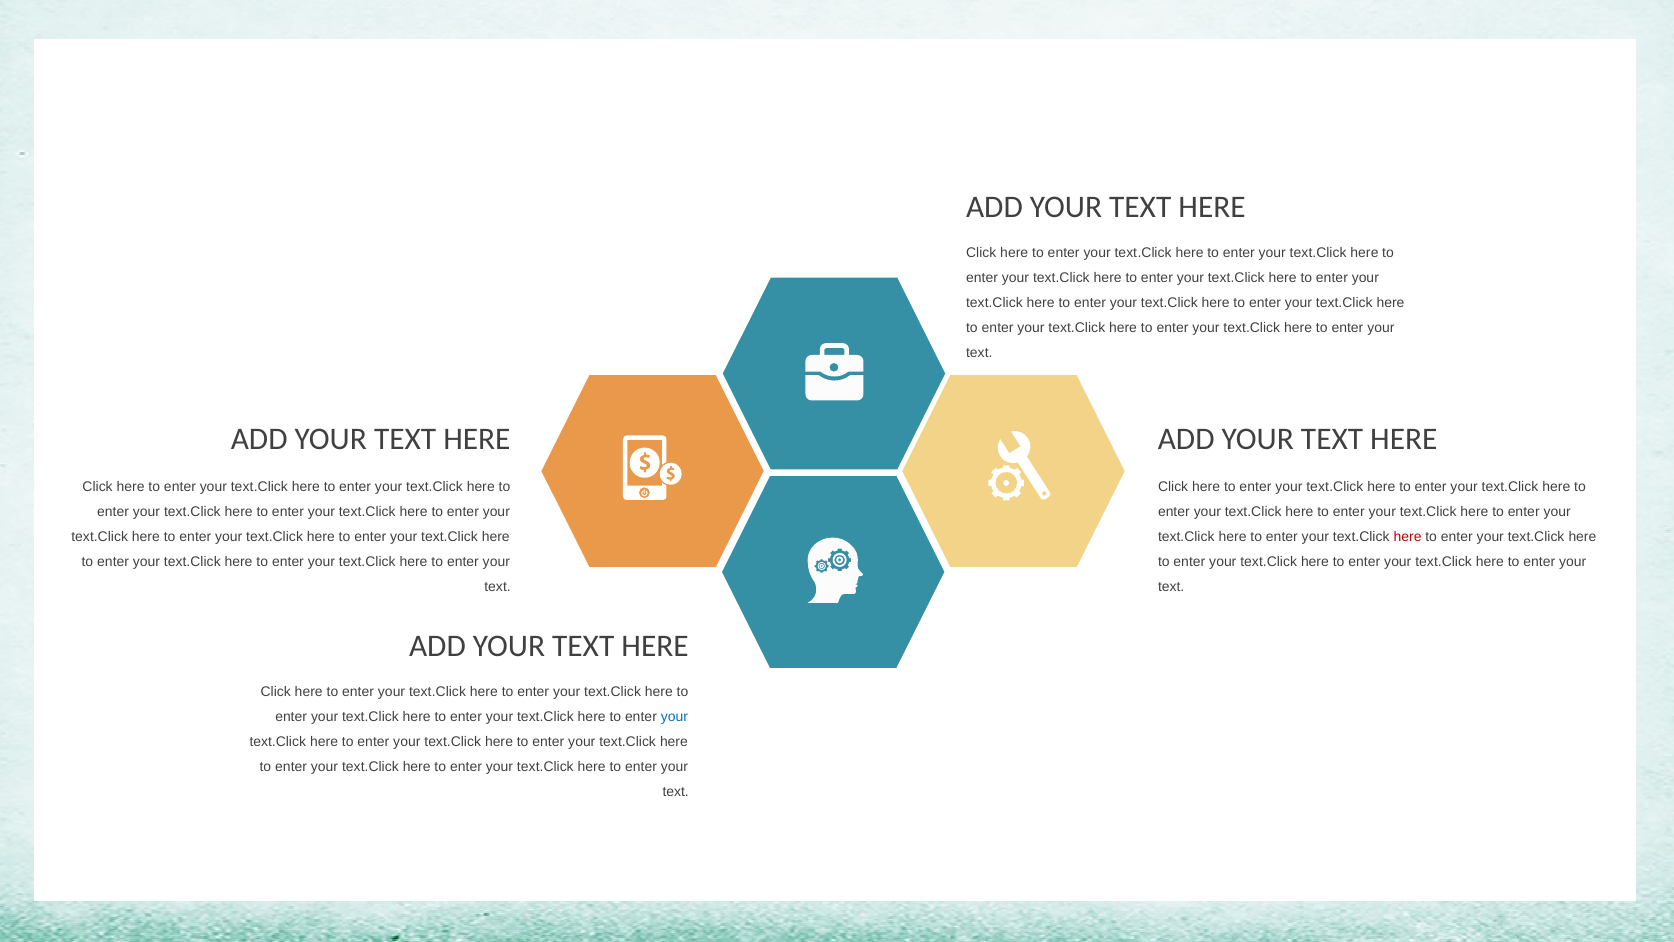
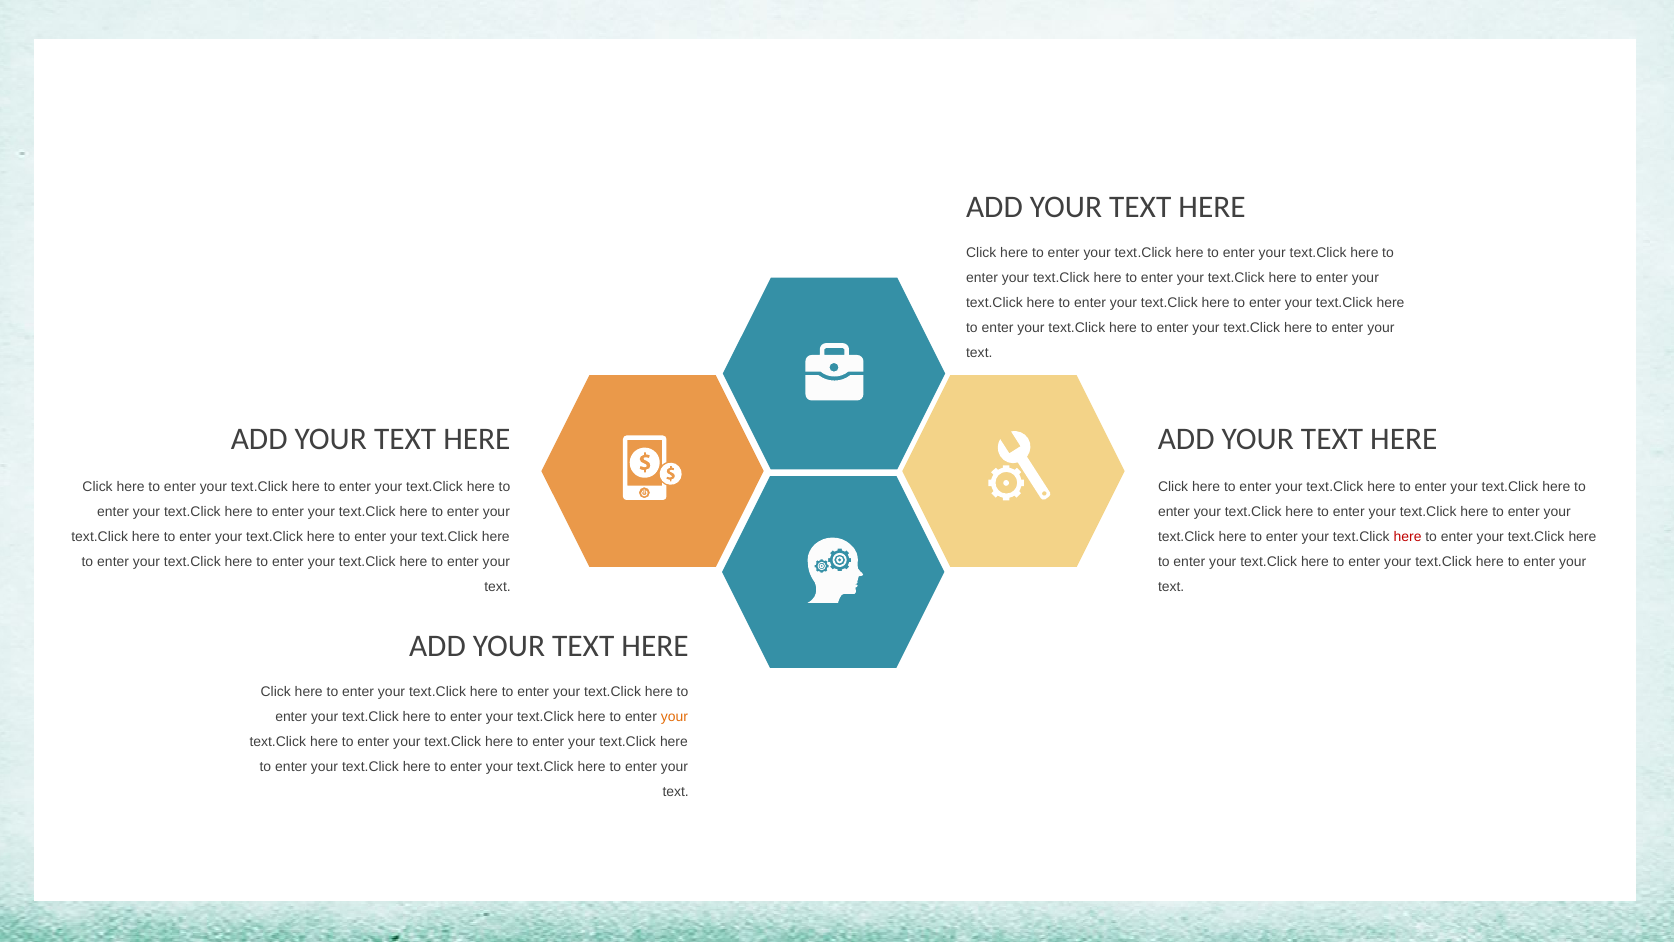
your at (675, 716) colour: blue -> orange
